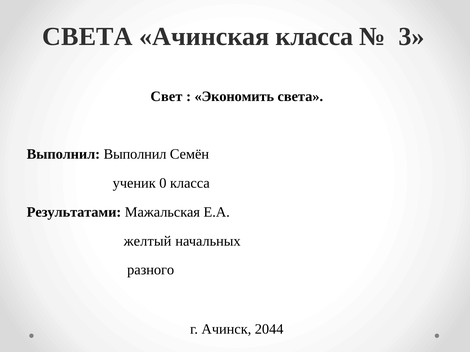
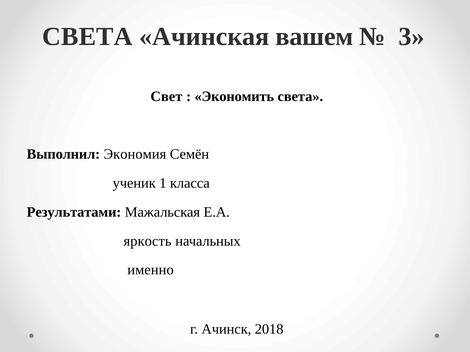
Ачинская класса: класса -> вашем
Выполнил Выполнил: Выполнил -> Экономия
0: 0 -> 1
желтый: желтый -> яркость
разного: разного -> именно
2044: 2044 -> 2018
